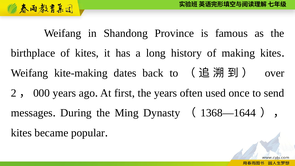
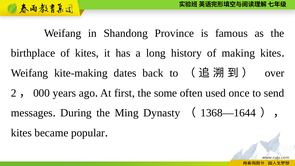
the years: years -> some
